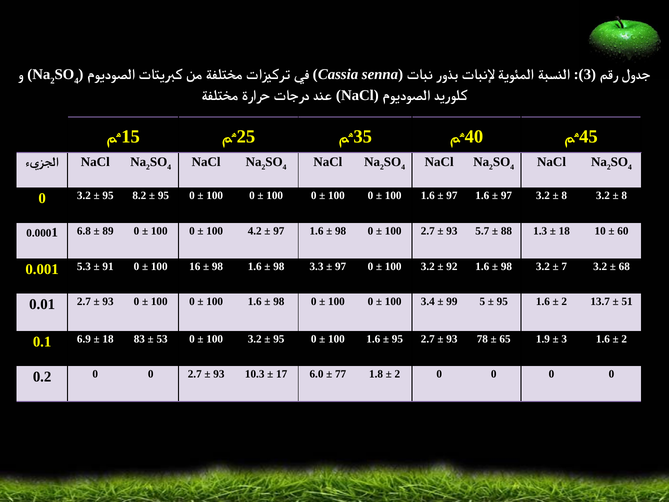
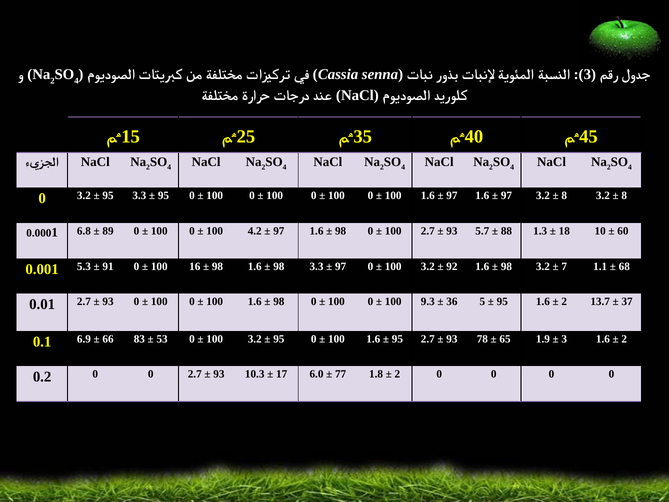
8.2 at (139, 196): 8.2 -> 3.3
3.2 at (600, 266): 3.2 -> 1.1
3.4: 3.4 -> 9.3
99: 99 -> 36
51: 51 -> 37
0.1 18: 18 -> 66
